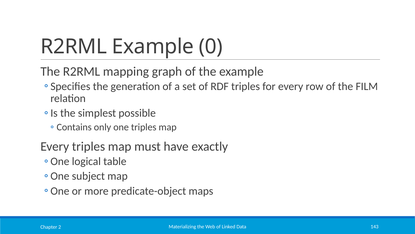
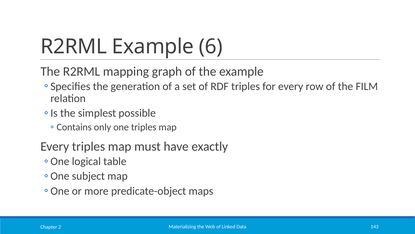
0: 0 -> 6
